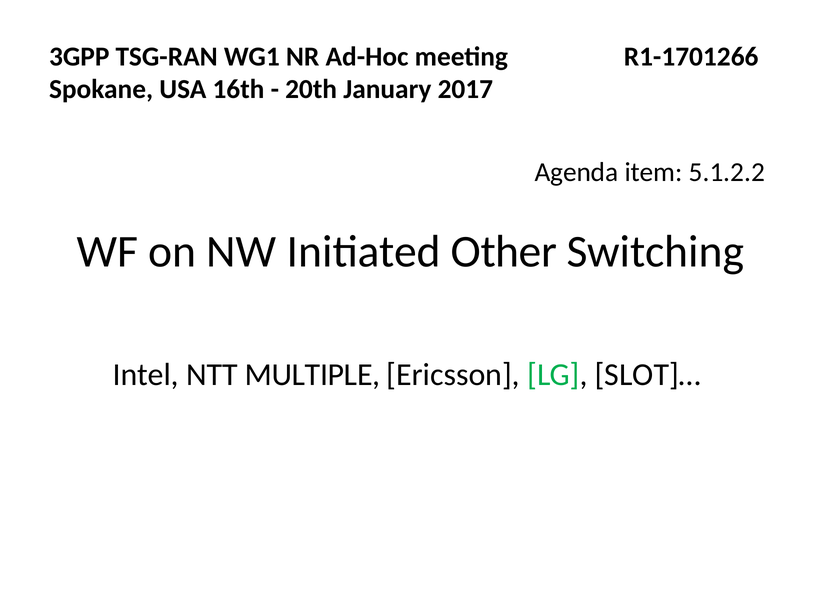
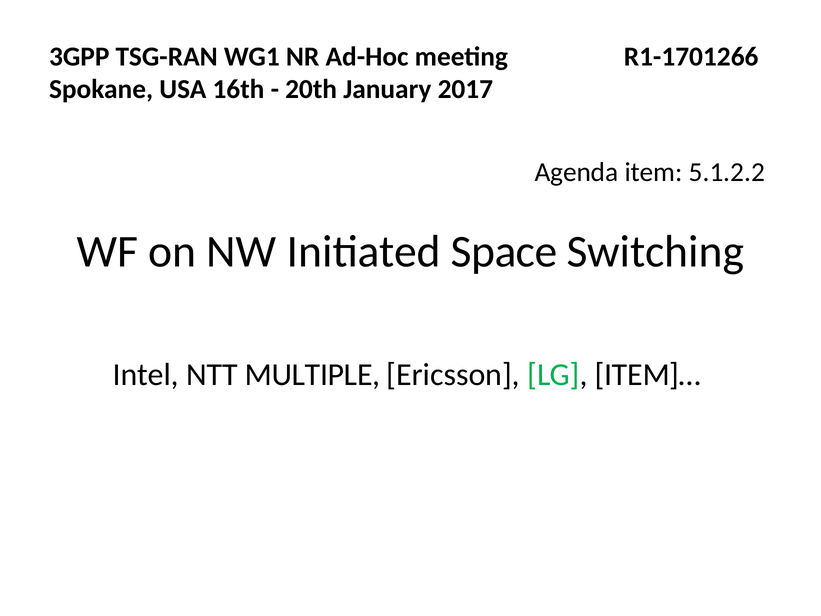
Other: Other -> Space
SLOT]…: SLOT]… -> ITEM]…
